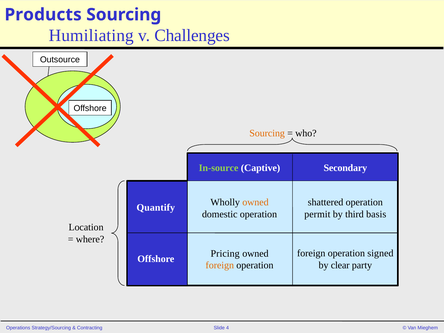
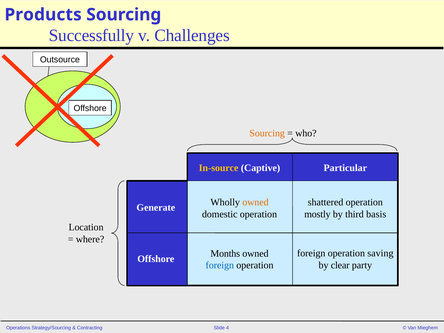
Humiliating: Humiliating -> Successfully
In-source colour: light green -> yellow
Secondary: Secondary -> Particular
Quantify: Quantify -> Generate
permit: permit -> mostly
signed: signed -> saving
Pricing: Pricing -> Months
foreign at (220, 265) colour: orange -> blue
